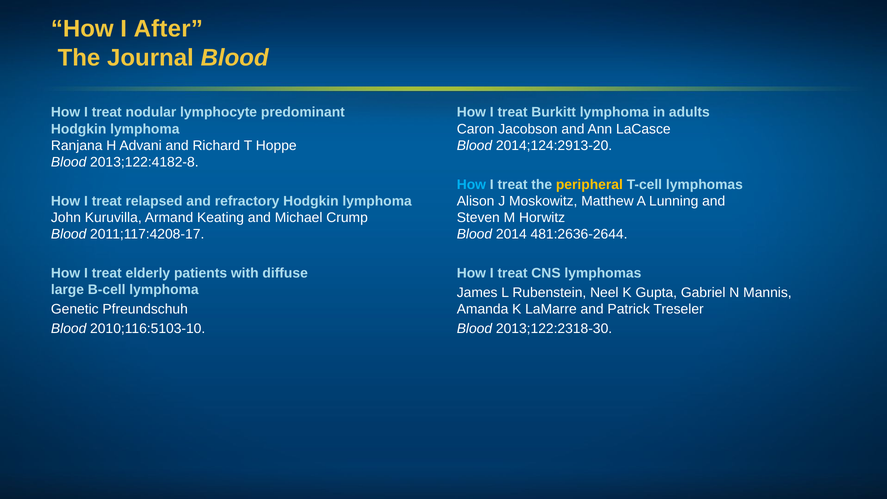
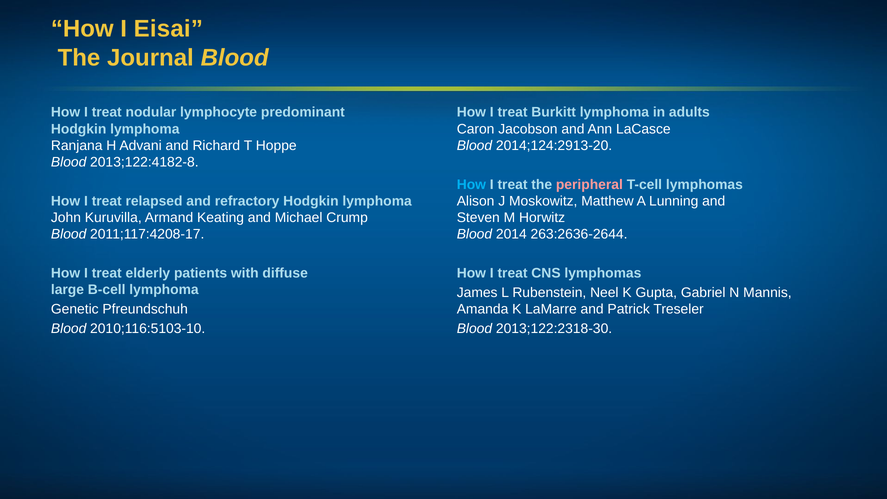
After: After -> Eisai
peripheral colour: yellow -> pink
481:2636-2644: 481:2636-2644 -> 263:2636-2644
